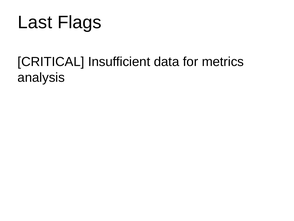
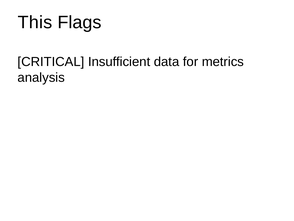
Last: Last -> This
